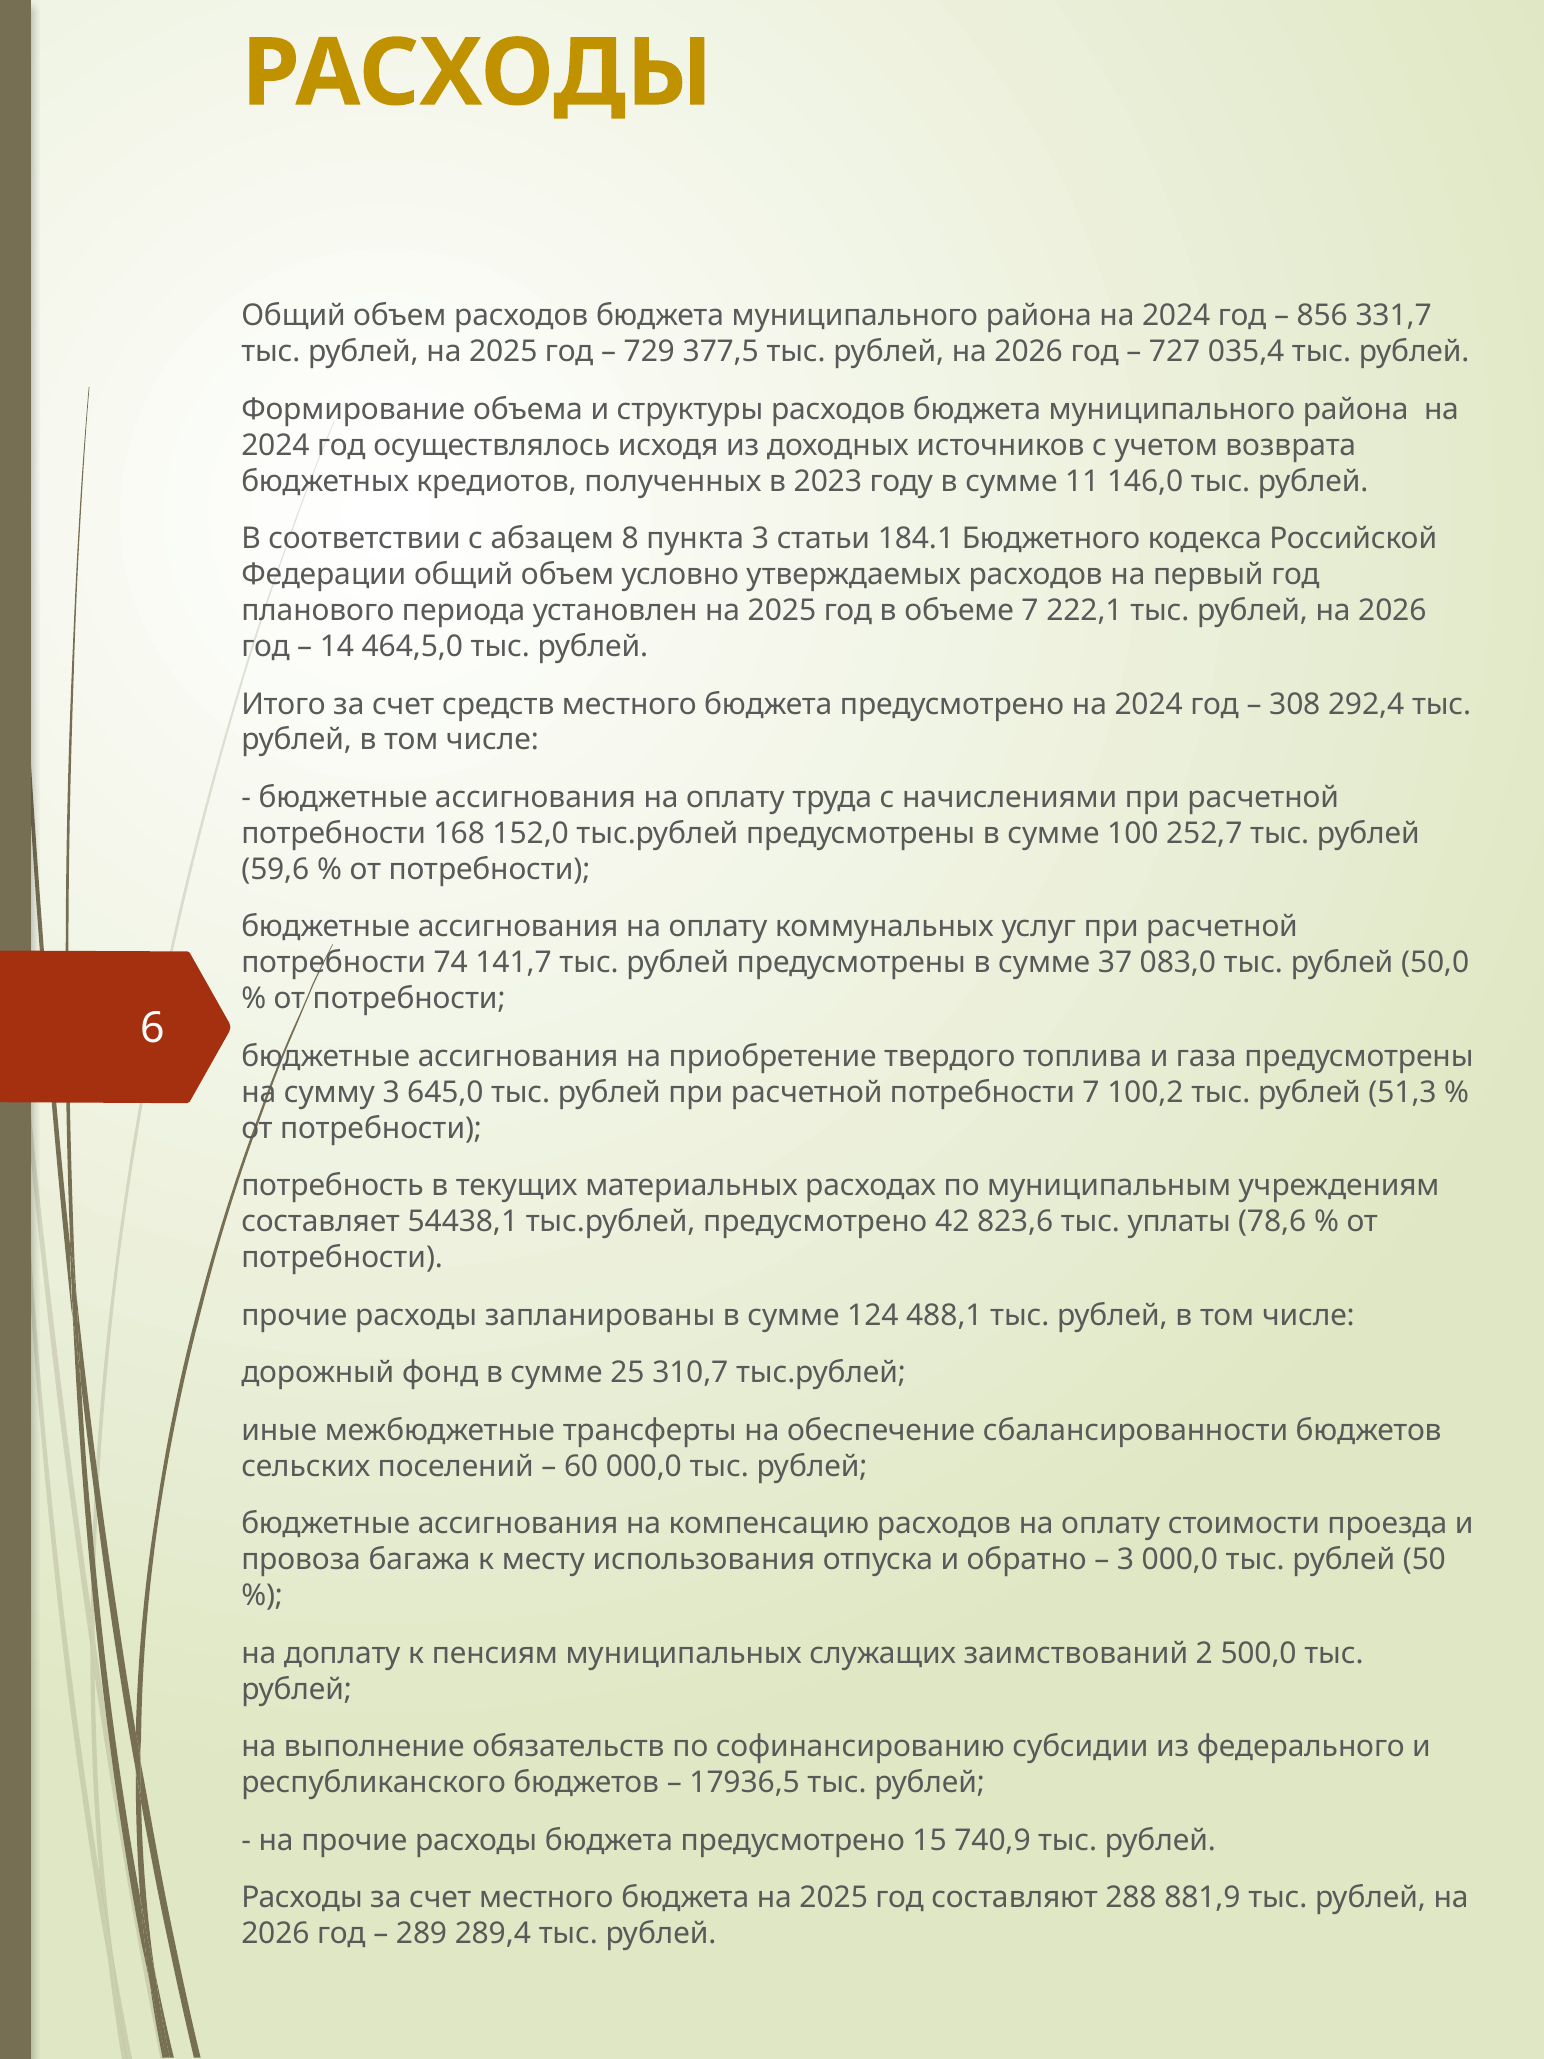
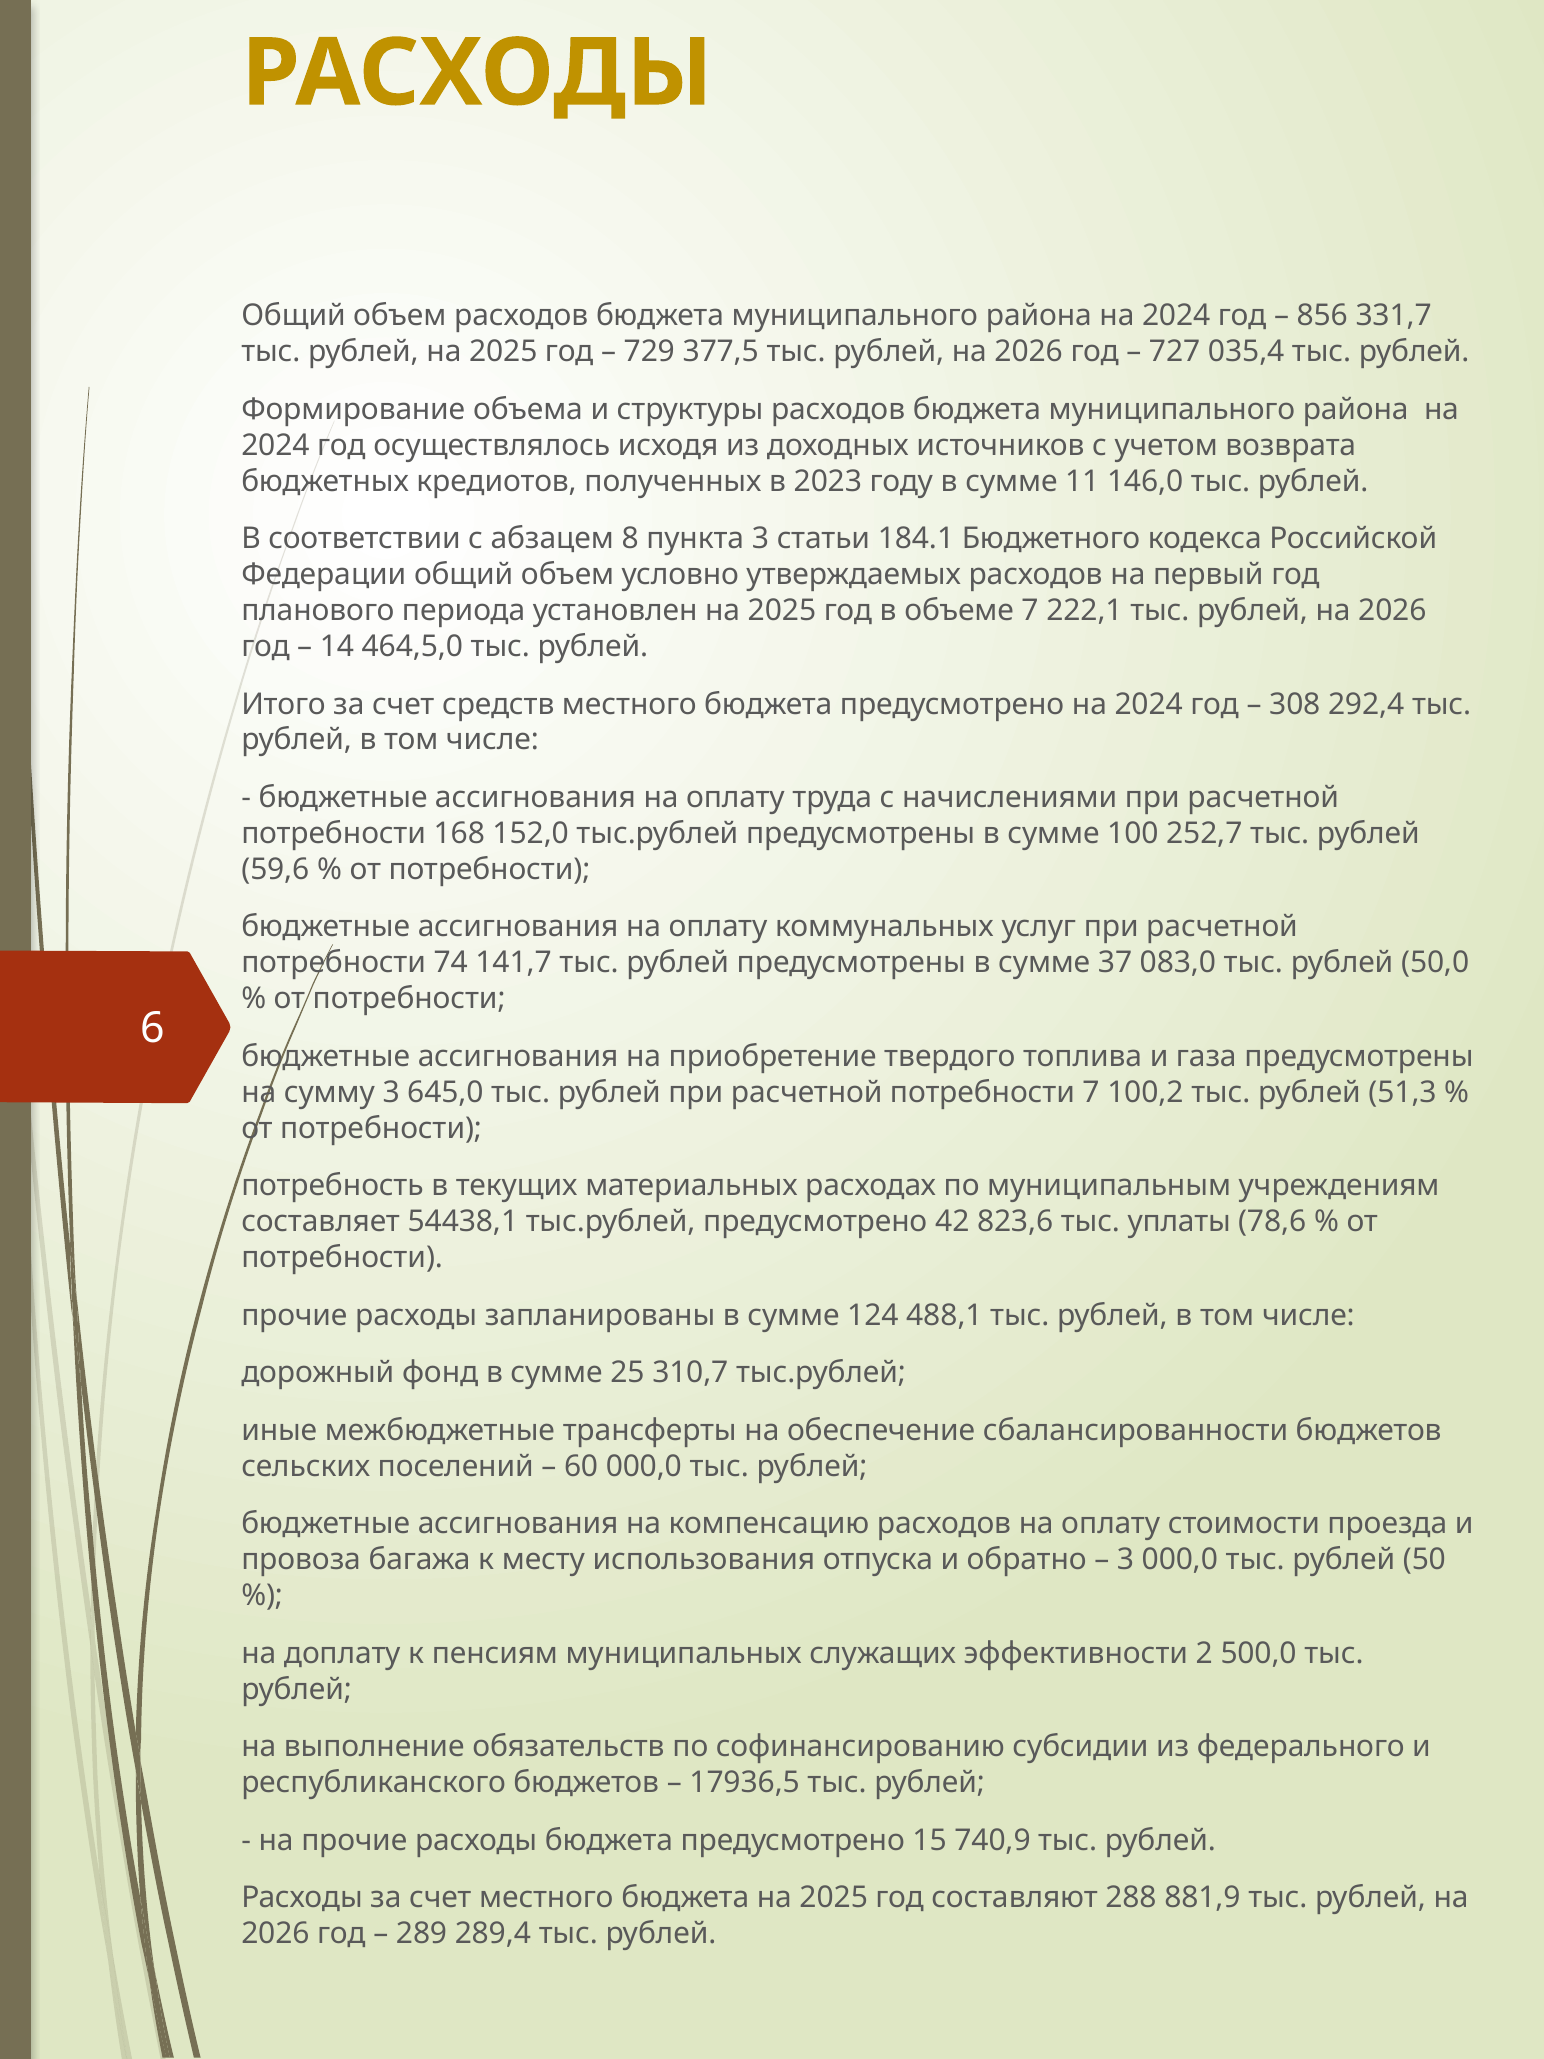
заимствований: заимствований -> эффективности
